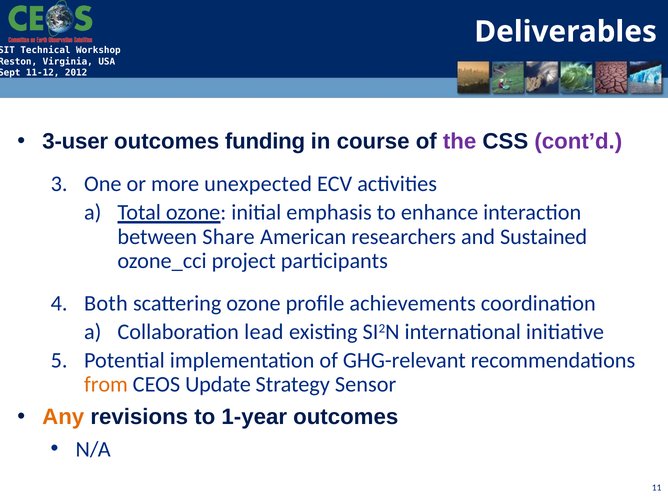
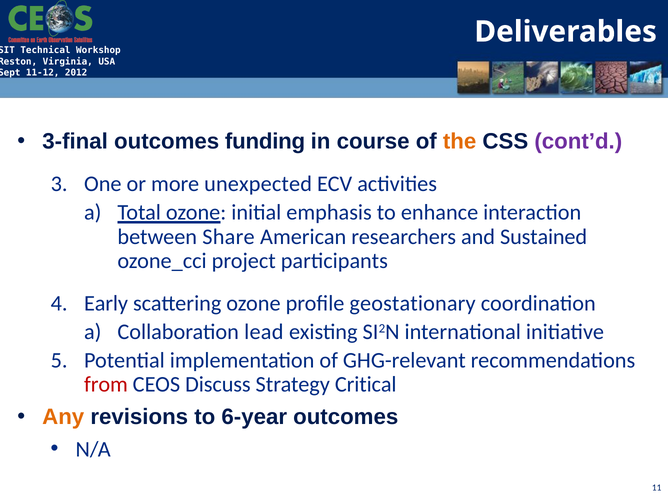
3-user: 3-user -> 3-final
the colour: purple -> orange
Both: Both -> Early
achievements: achievements -> geostationary
from colour: orange -> red
Update: Update -> Discuss
Sensor: Sensor -> Critical
1-year: 1-year -> 6-year
